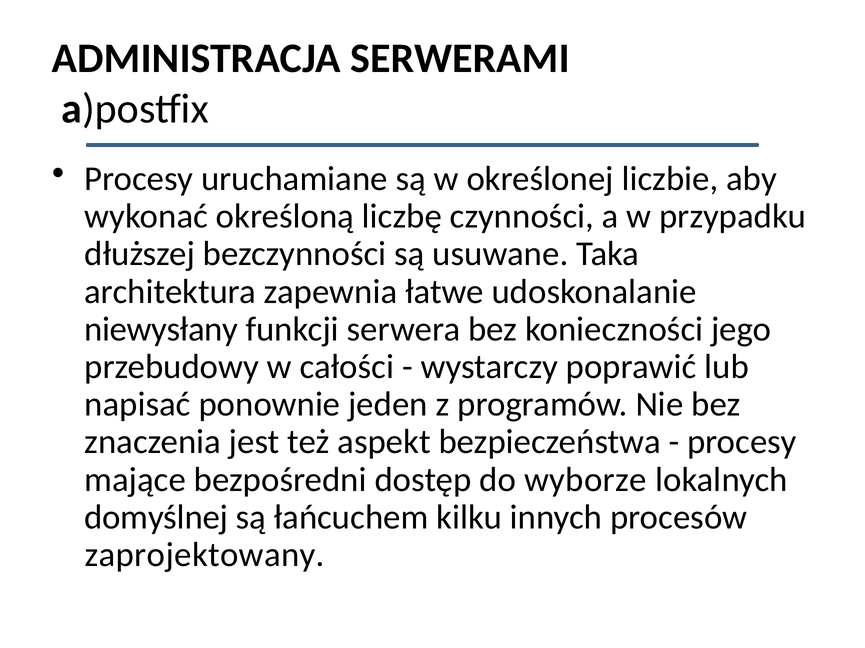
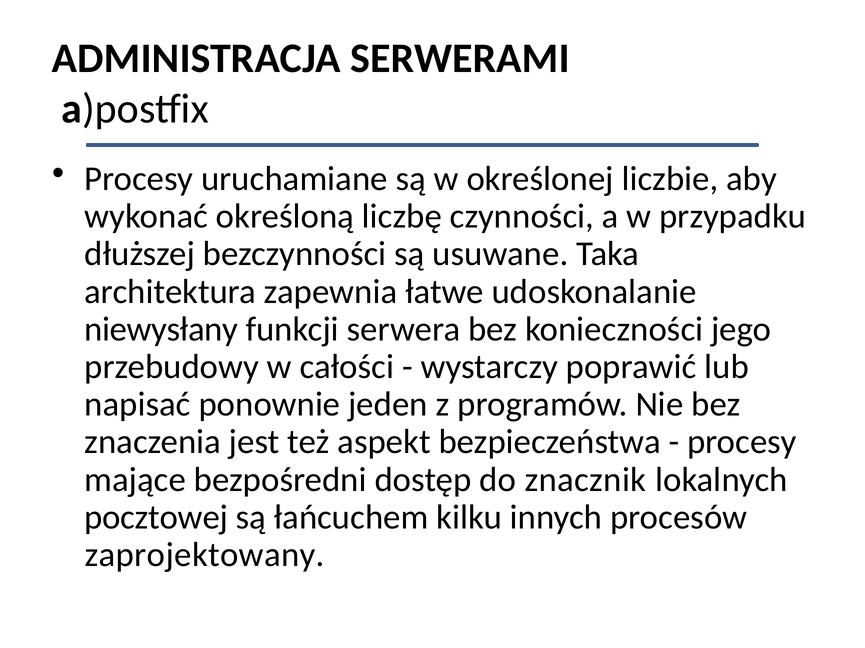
wyborze: wyborze -> znacznik
domyślnej: domyślnej -> pocztowej
